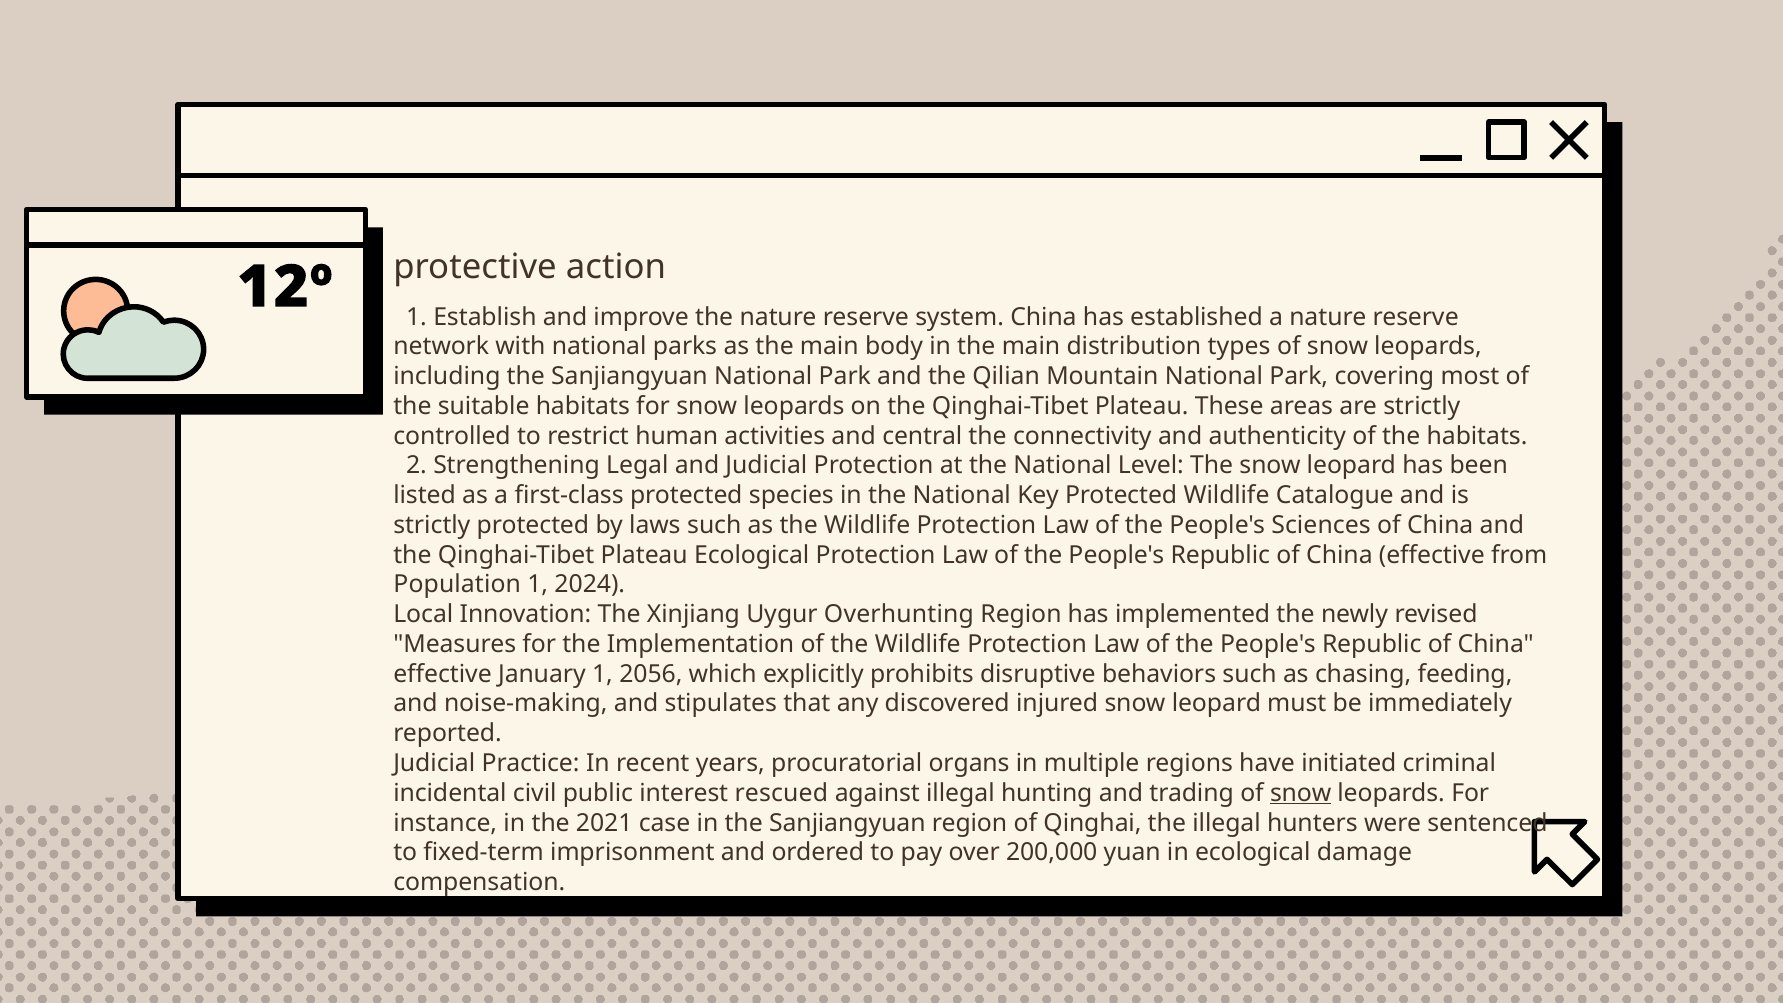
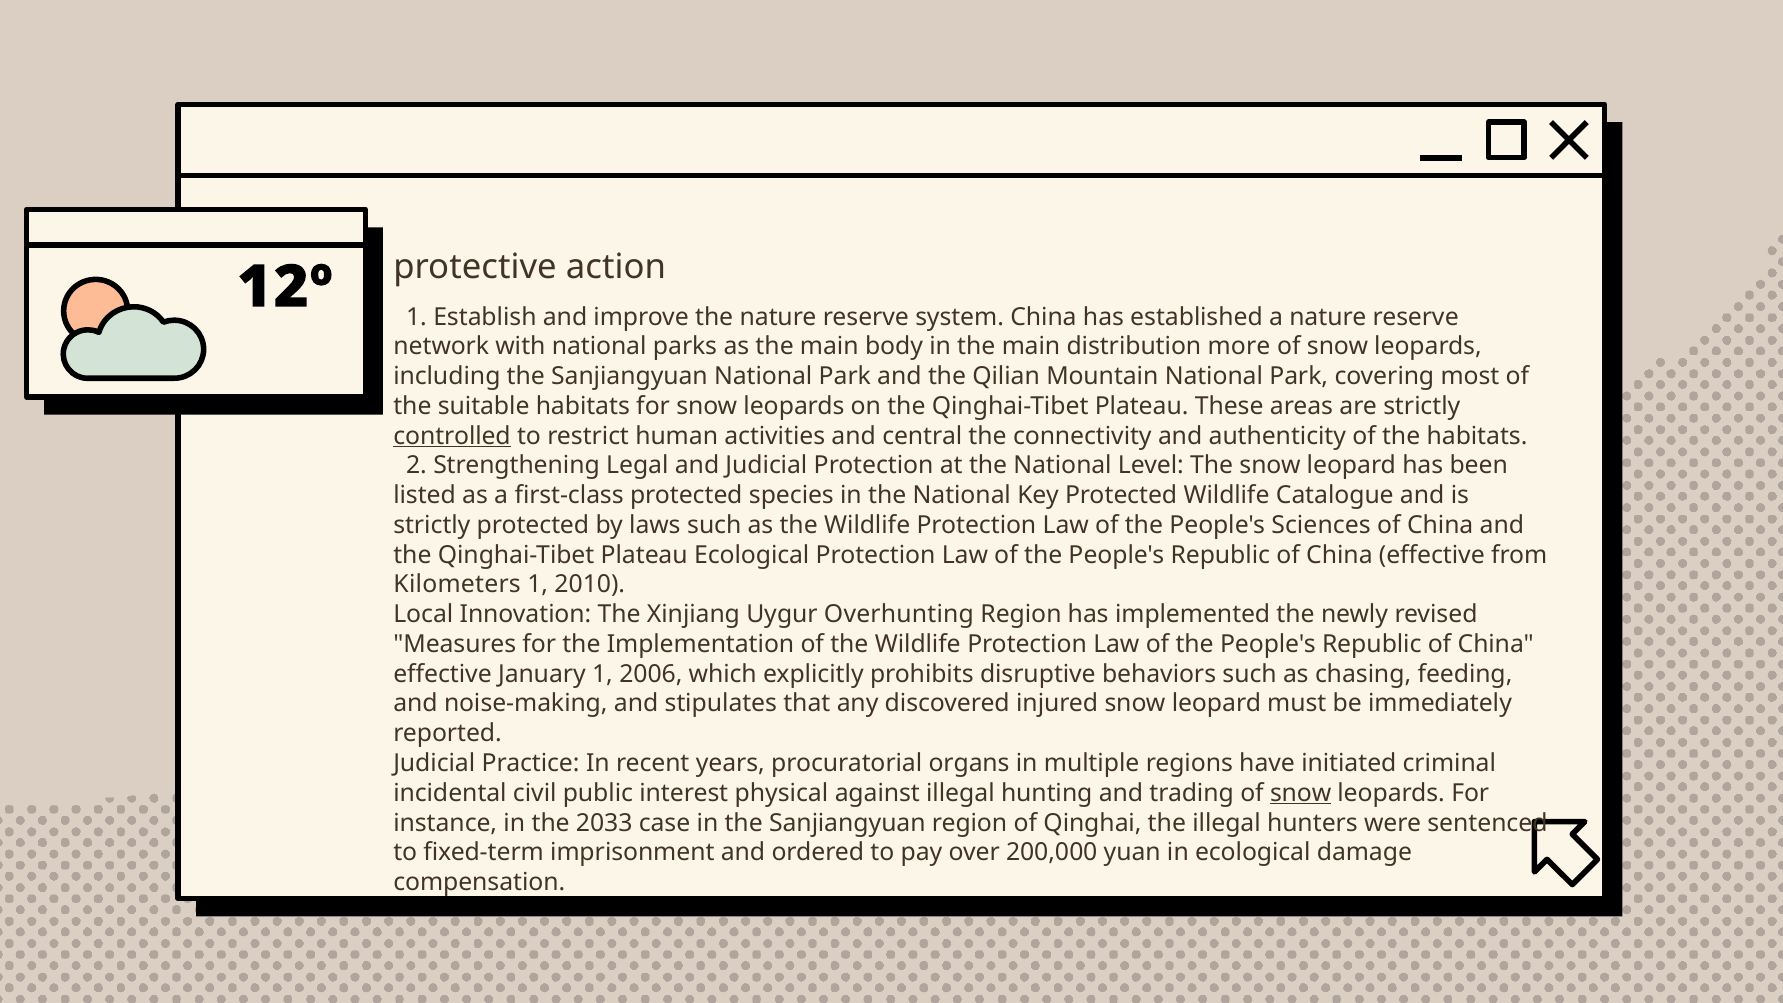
types: types -> more
controlled underline: none -> present
Population: Population -> Kilometers
2024: 2024 -> 2010
2056: 2056 -> 2006
rescued: rescued -> physical
2021: 2021 -> 2033
